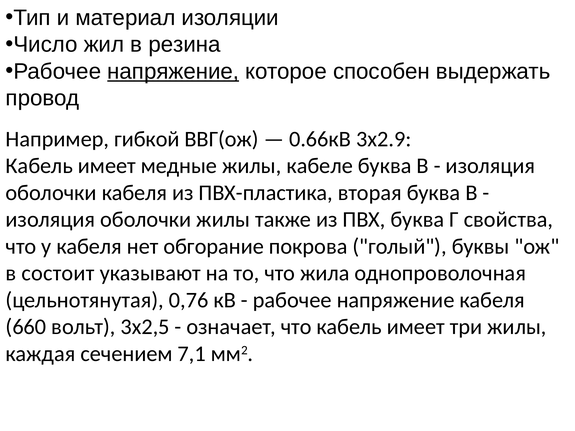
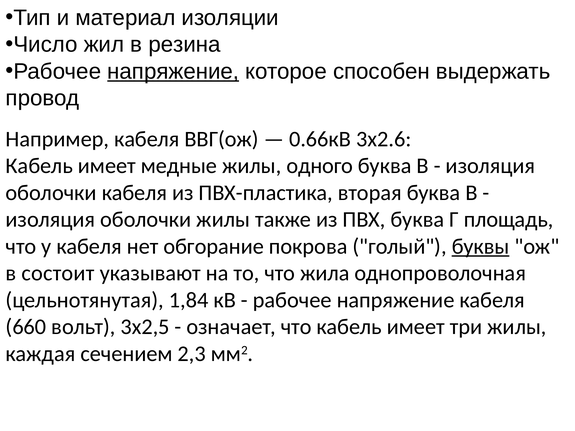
Например гибкой: гибкой -> кабеля
3х2.9: 3х2.9 -> 3х2.6
кабеле: кабеле -> одного
свойства: свойства -> площадь
буквы underline: none -> present
0,76: 0,76 -> 1,84
7,1: 7,1 -> 2,3
